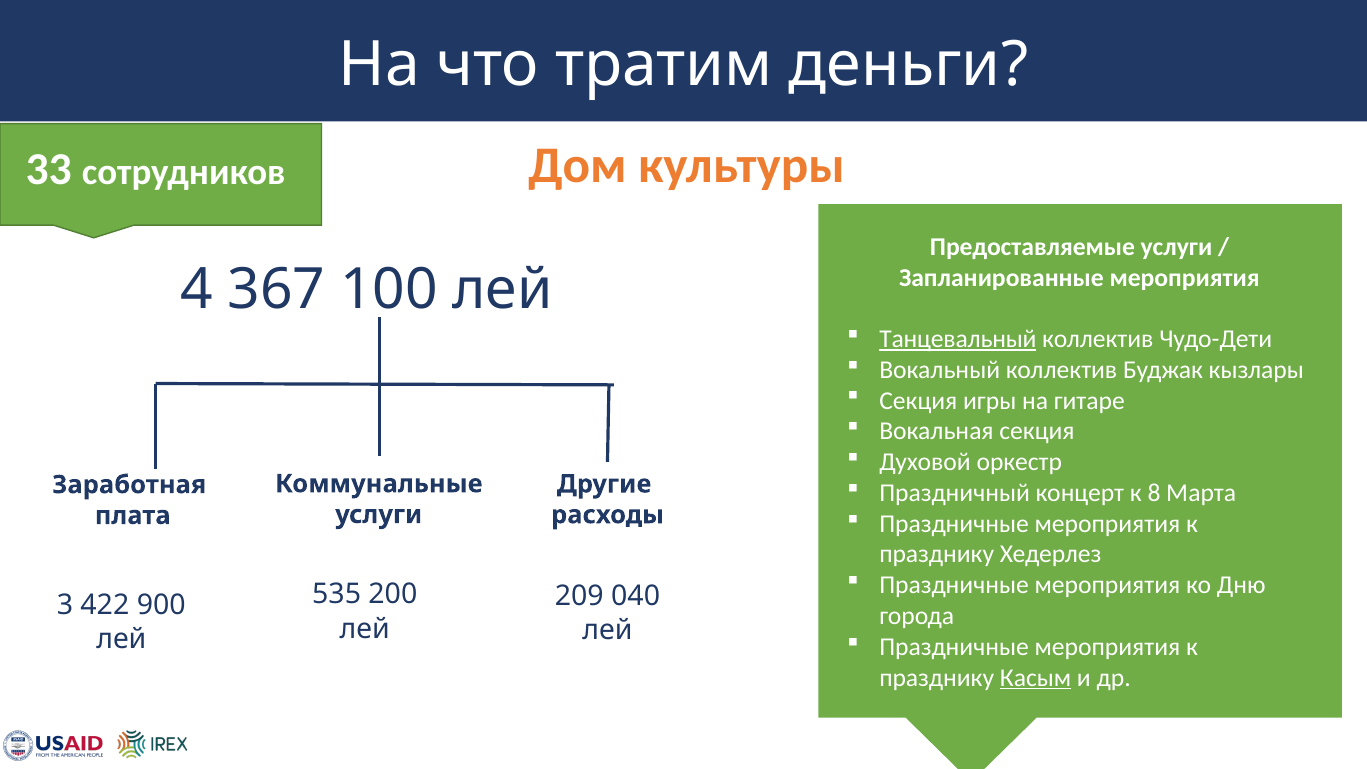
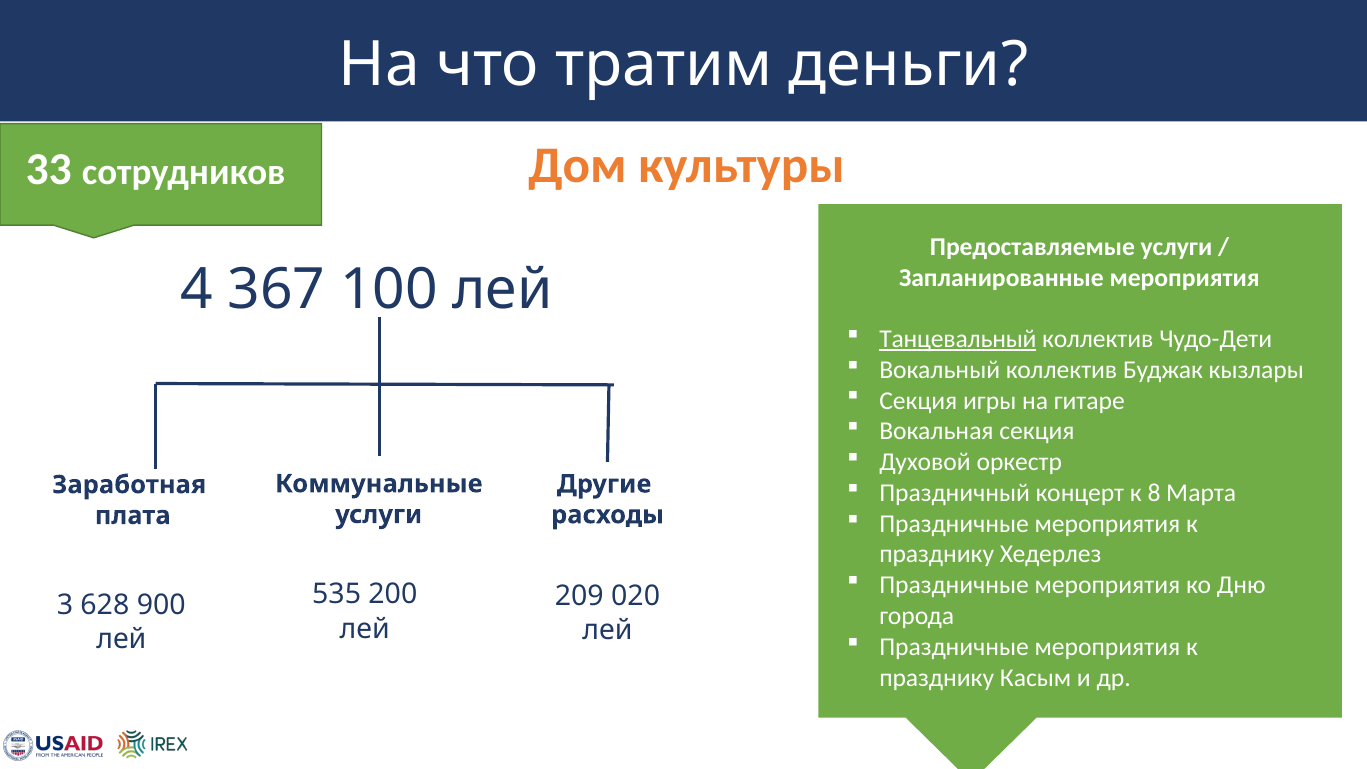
040: 040 -> 020
422: 422 -> 628
Касым underline: present -> none
